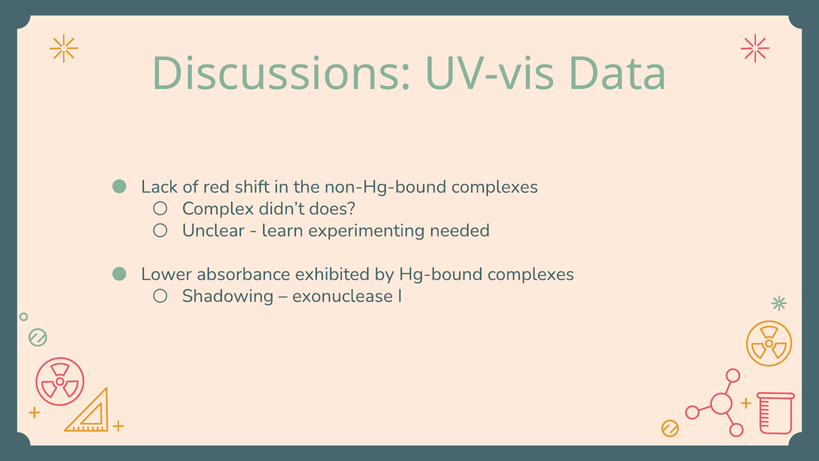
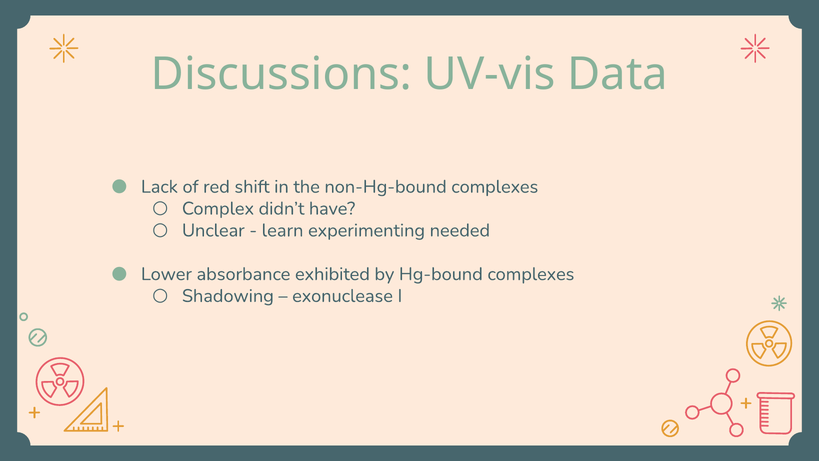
does: does -> have
